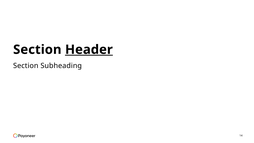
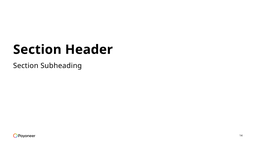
Header underline: present -> none
